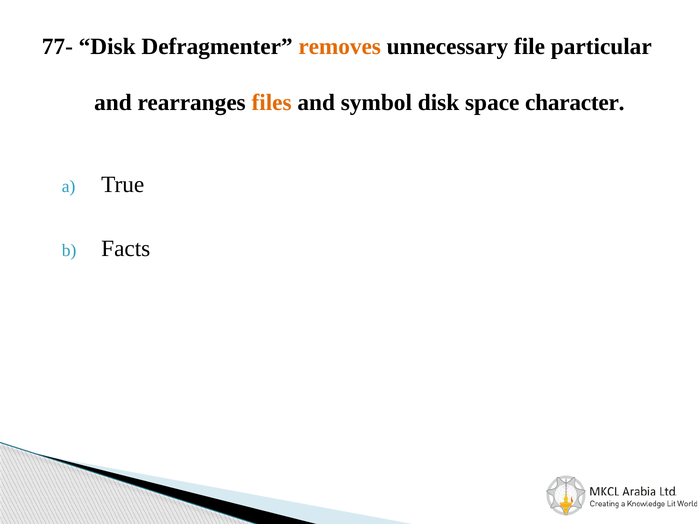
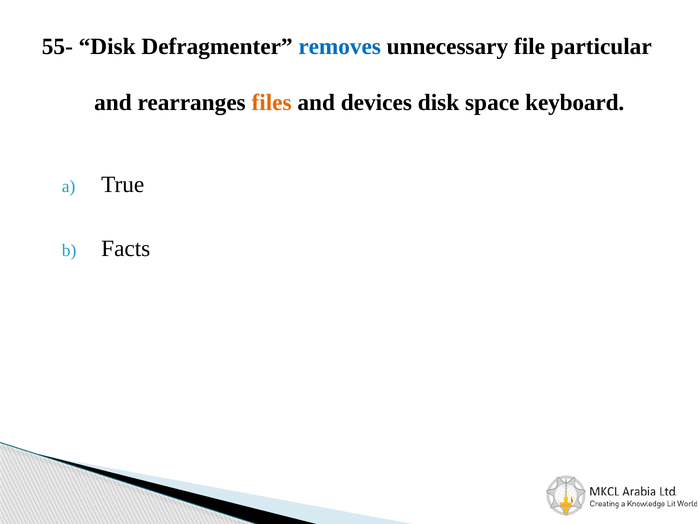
77-: 77- -> 55-
removes colour: orange -> blue
symbol: symbol -> devices
character: character -> keyboard
